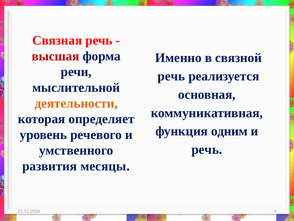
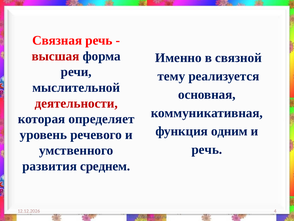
речь at (171, 76): речь -> тему
деятельности colour: orange -> red
месяцы: месяцы -> среднем
